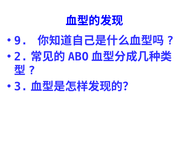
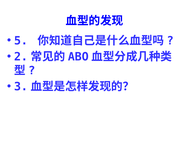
9: 9 -> 5
